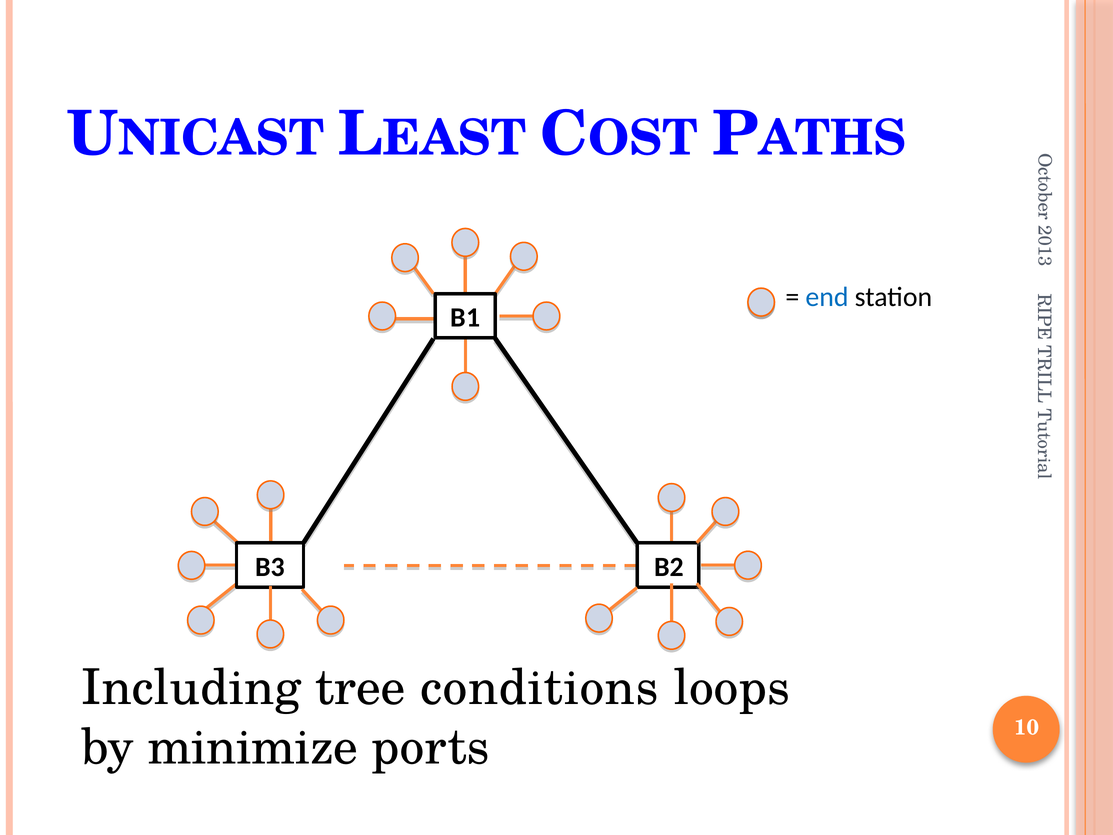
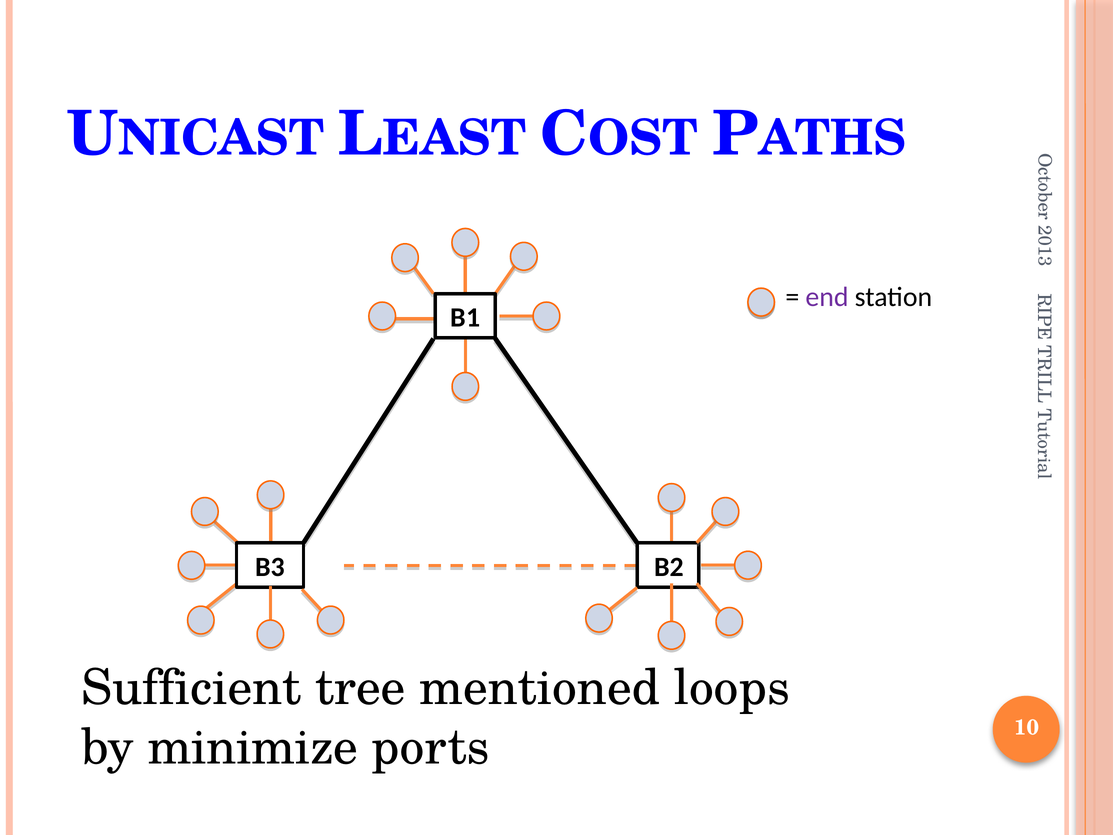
end colour: blue -> purple
Including: Including -> Sufficient
conditions: conditions -> mentioned
